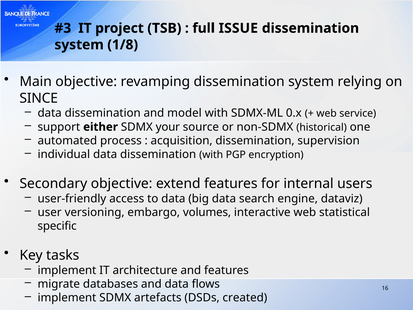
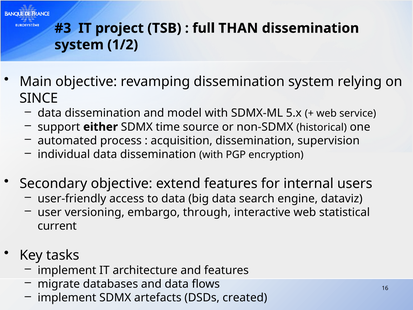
ISSUE: ISSUE -> THAN
1/8: 1/8 -> 1/2
0.x: 0.x -> 5.x
your: your -> time
volumes: volumes -> through
specific: specific -> current
